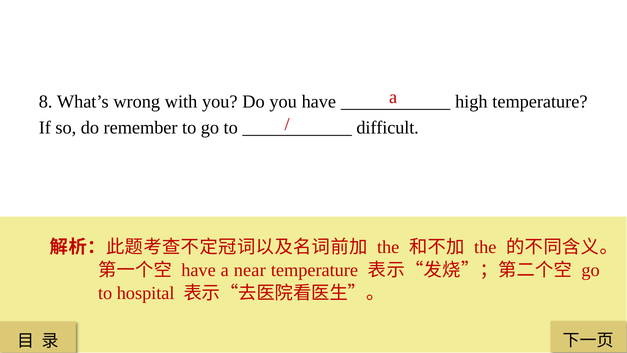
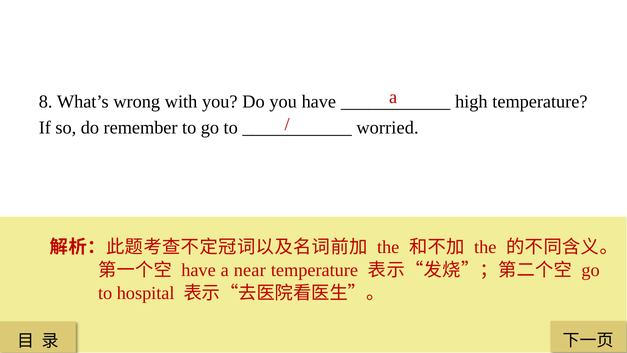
difficult: difficult -> worried
